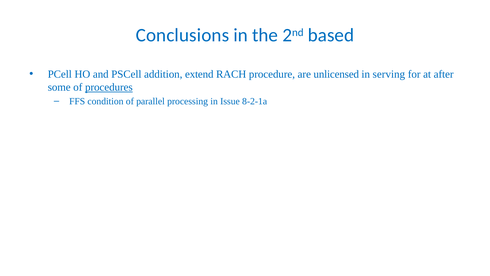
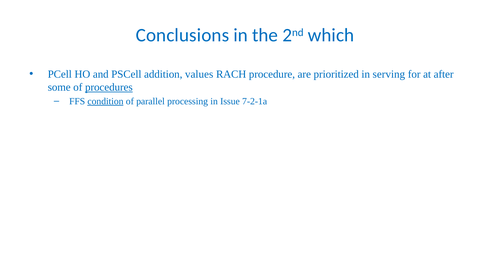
based: based -> which
extend: extend -> values
unlicensed: unlicensed -> prioritized
condition underline: none -> present
8-2-1a: 8-2-1a -> 7-2-1a
